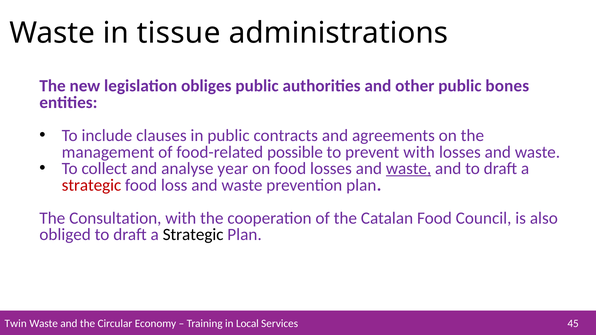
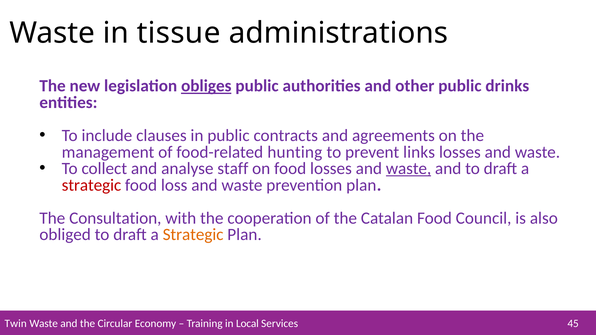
obliges underline: none -> present
bones: bones -> drinks
possible: possible -> hunting
prevent with: with -> links
year: year -> staff
Strategic at (193, 235) colour: black -> orange
